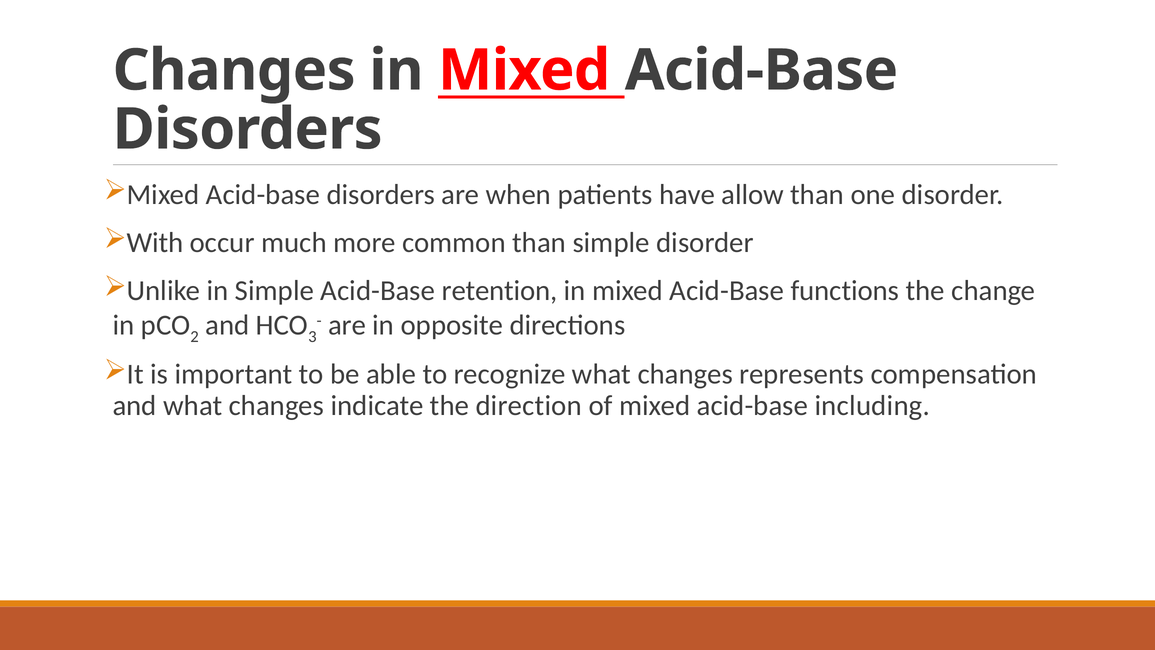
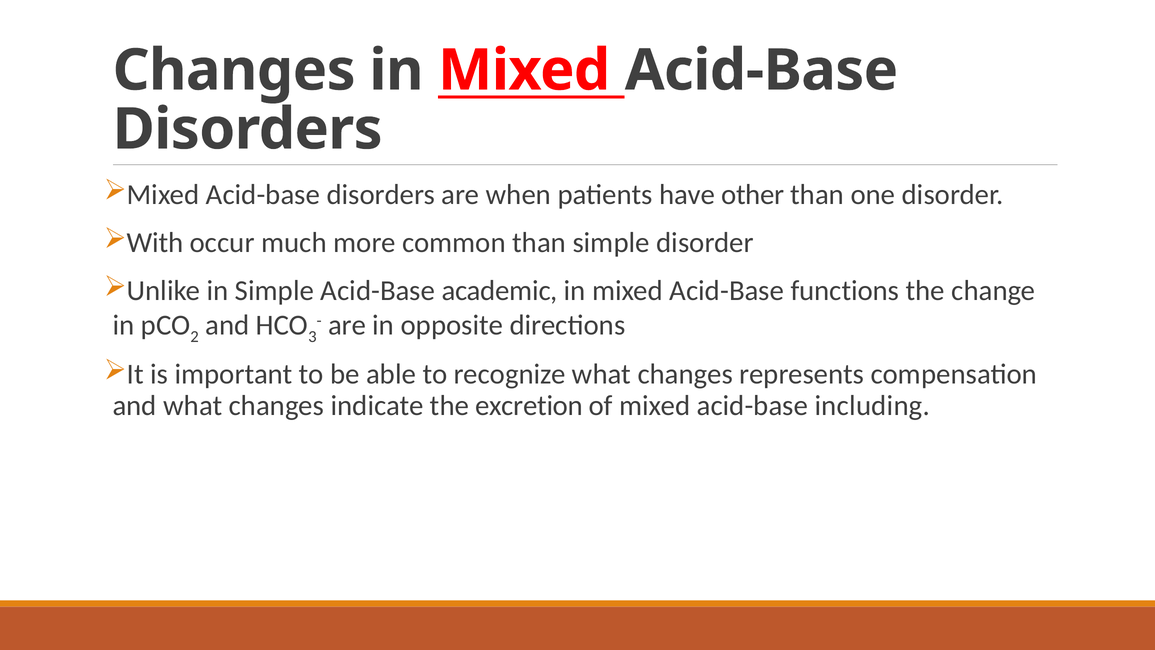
allow: allow -> other
retention: retention -> academic
direction: direction -> excretion
